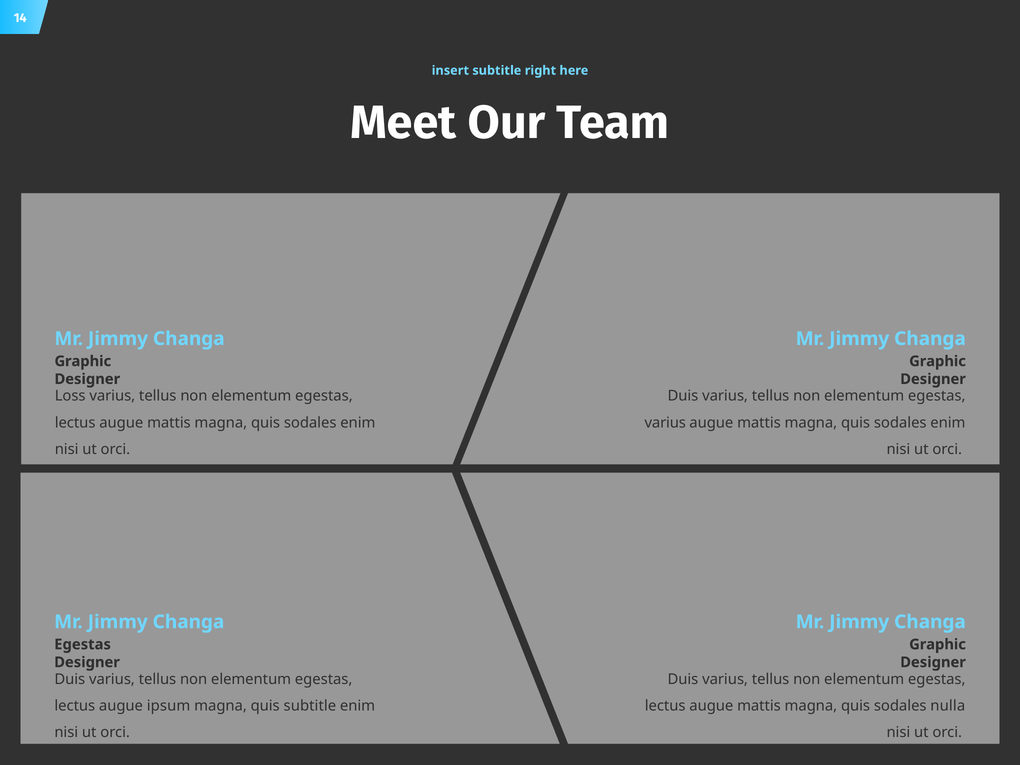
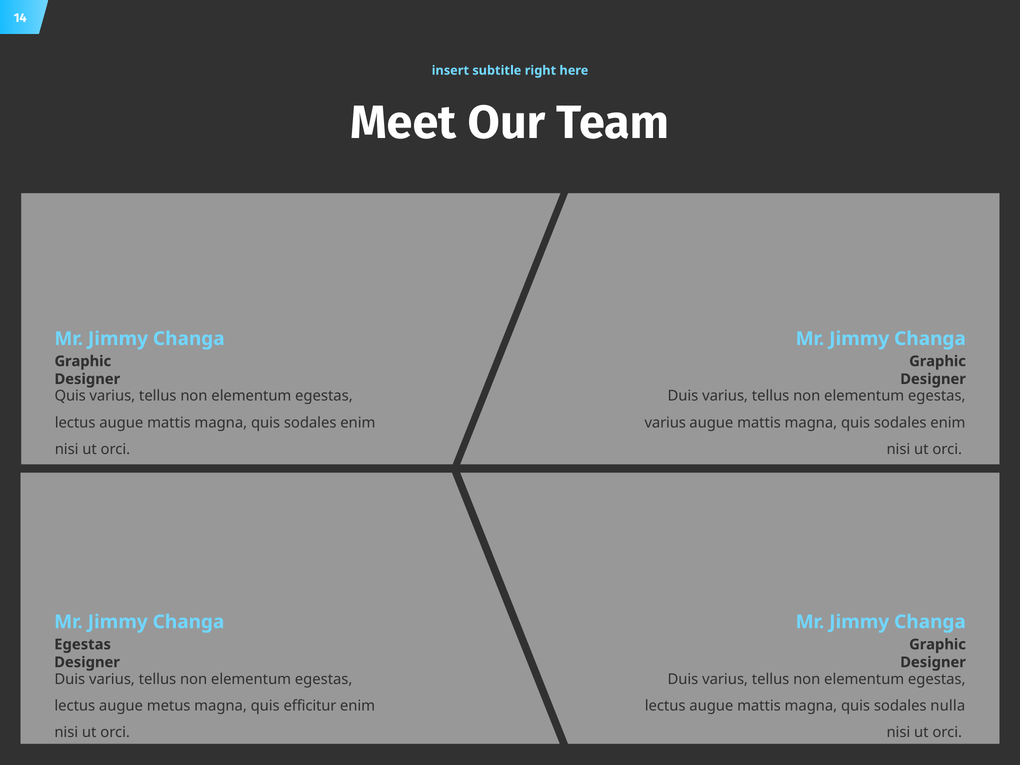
Loss at (70, 396): Loss -> Quis
ipsum: ipsum -> metus
quis subtitle: subtitle -> efficitur
